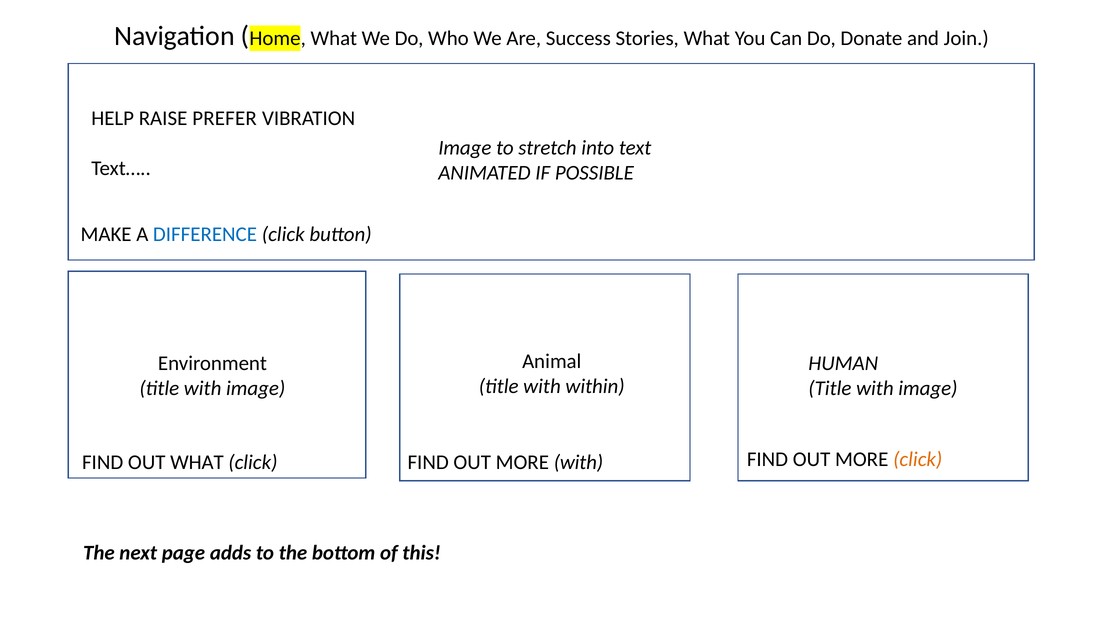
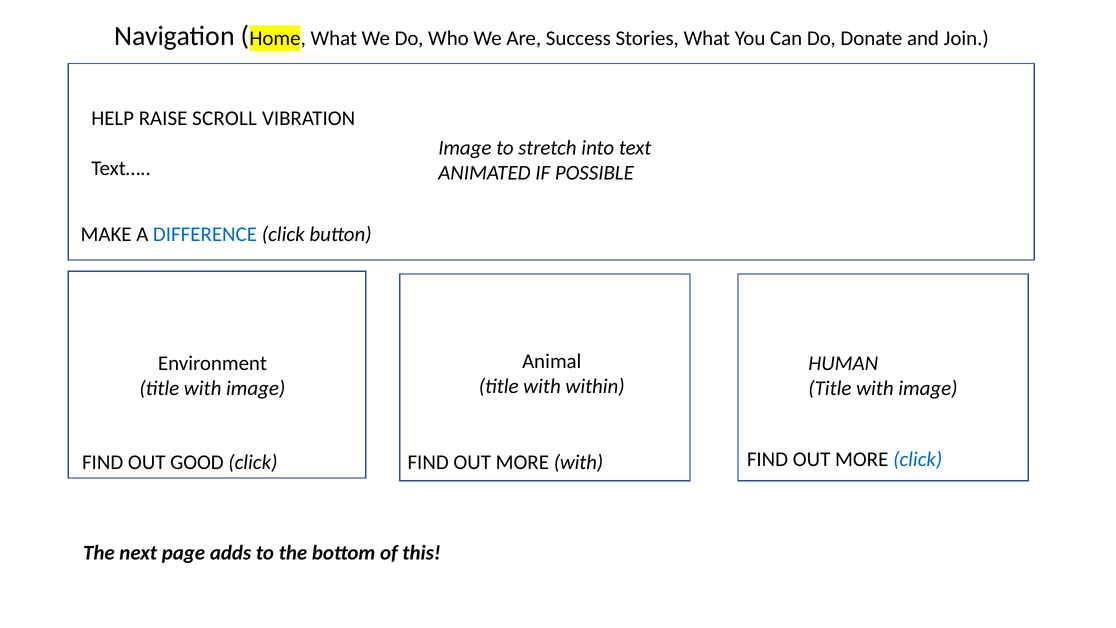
PREFER: PREFER -> SCROLL
OUT WHAT: WHAT -> GOOD
click at (918, 459) colour: orange -> blue
